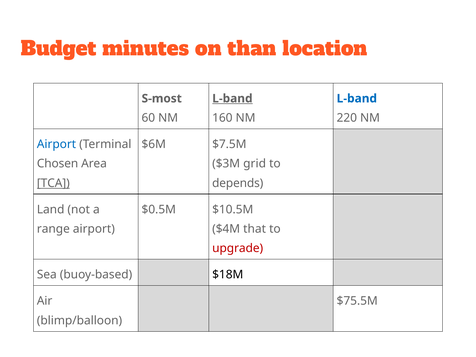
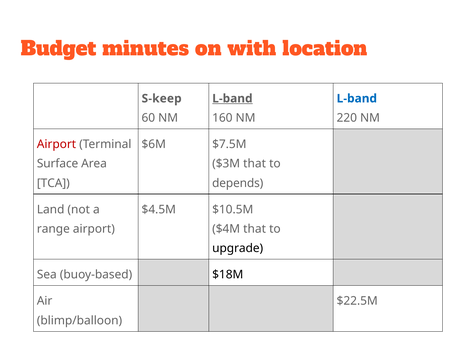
than: than -> with
S-most: S-most -> S-keep
Airport at (57, 144) colour: blue -> red
Chosen: Chosen -> Surface
$3M grid: grid -> that
TCA underline: present -> none
$0.5M: $0.5M -> $4.5M
upgrade colour: red -> black
$75.5M: $75.5M -> $22.5M
